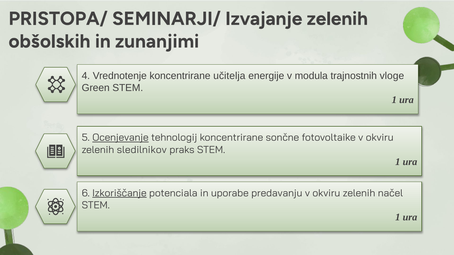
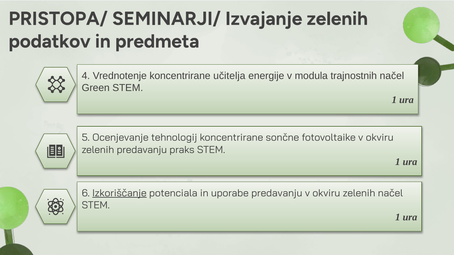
obšolskih: obšolskih -> podatkov
zunanjimi: zunanjimi -> predmeta
trajnostnih vloge: vloge -> načel
Ocenjevanje underline: present -> none
zelenih sledilnikov: sledilnikov -> predavanju
